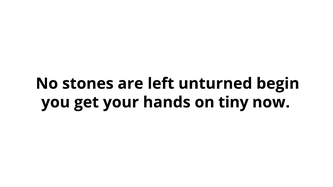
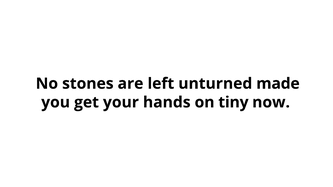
begin: begin -> made
